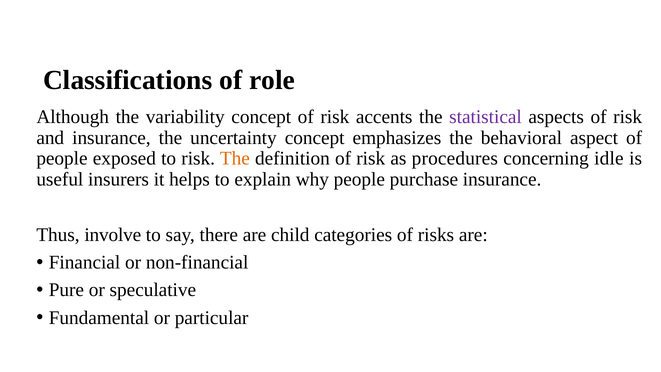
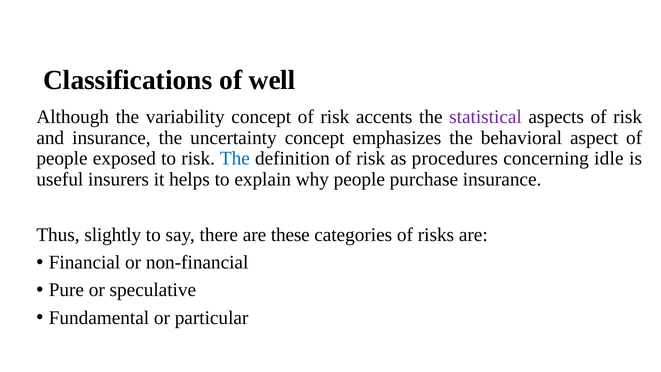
role: role -> well
The at (235, 158) colour: orange -> blue
involve: involve -> slightly
child: child -> these
